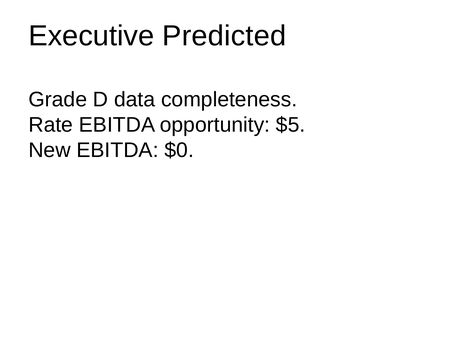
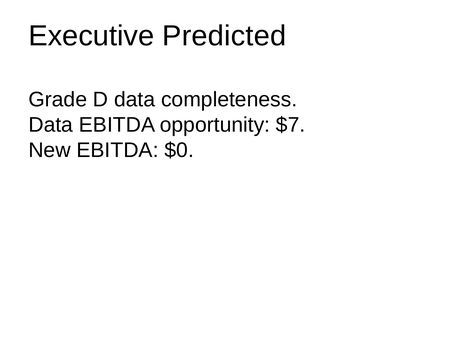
Rate at (51, 125): Rate -> Data
$5: $5 -> $7
